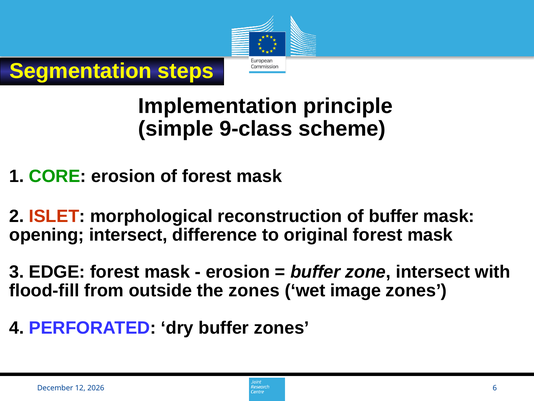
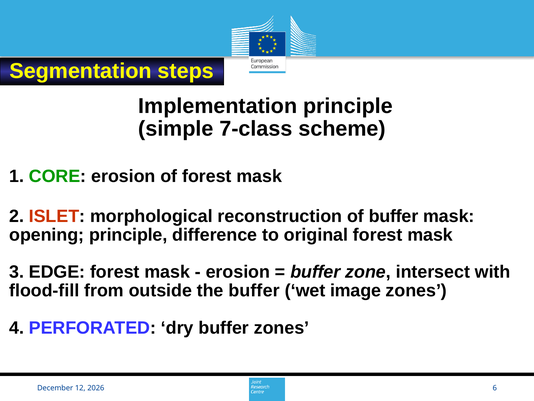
9-class: 9-class -> 7-class
opening intersect: intersect -> principle
the zones: zones -> buffer
